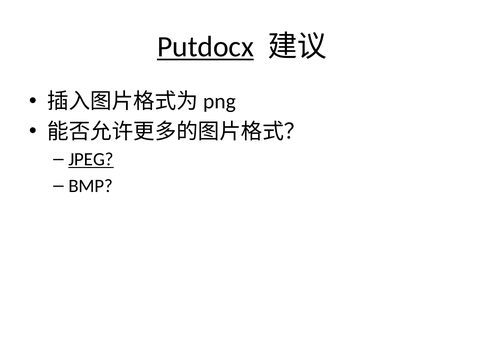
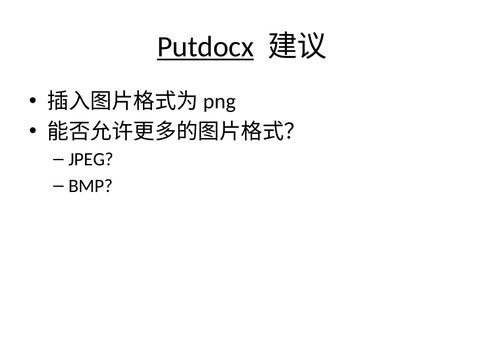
JPEG underline: present -> none
